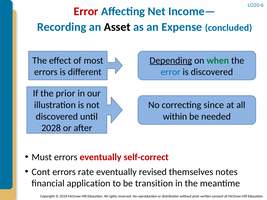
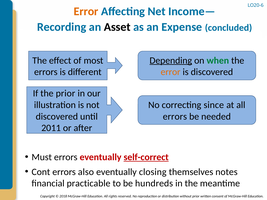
Error at (86, 11) colour: red -> orange
error at (171, 72) colour: blue -> orange
within at (175, 117): within -> errors
2028: 2028 -> 2011
self-correct underline: none -> present
rate: rate -> also
revised: revised -> closing
application: application -> practicable
transition: transition -> hundreds
